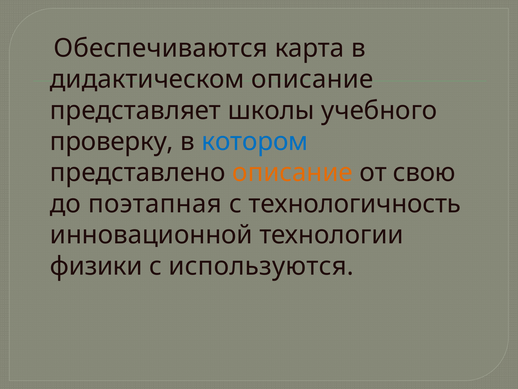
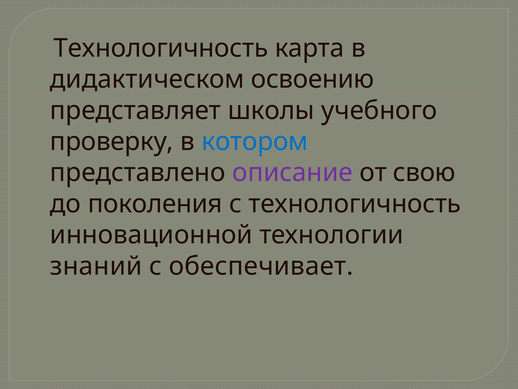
Обеспечиваются at (161, 48): Обеспечиваются -> Технологичность
дидактическом описание: описание -> освоению
описание at (293, 173) colour: orange -> purple
поэтапная: поэтапная -> поколения
физики: физики -> знаний
используются: используются -> обеспечивает
